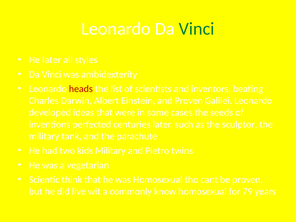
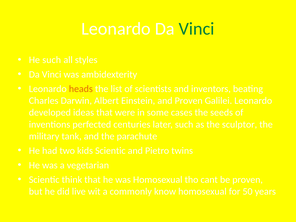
He later: later -> such
heads colour: red -> orange
kids Military: Military -> Scientic
79: 79 -> 50
